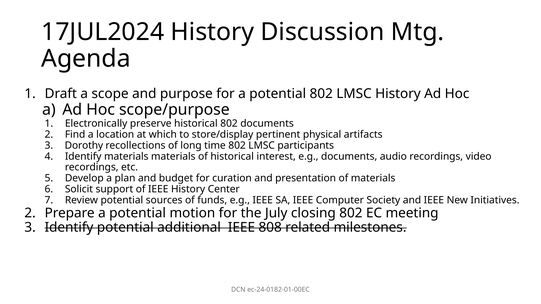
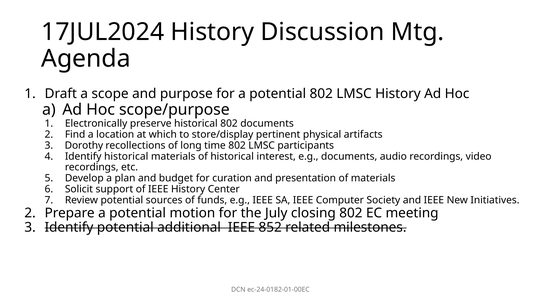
Identify materials: materials -> historical
808: 808 -> 852
